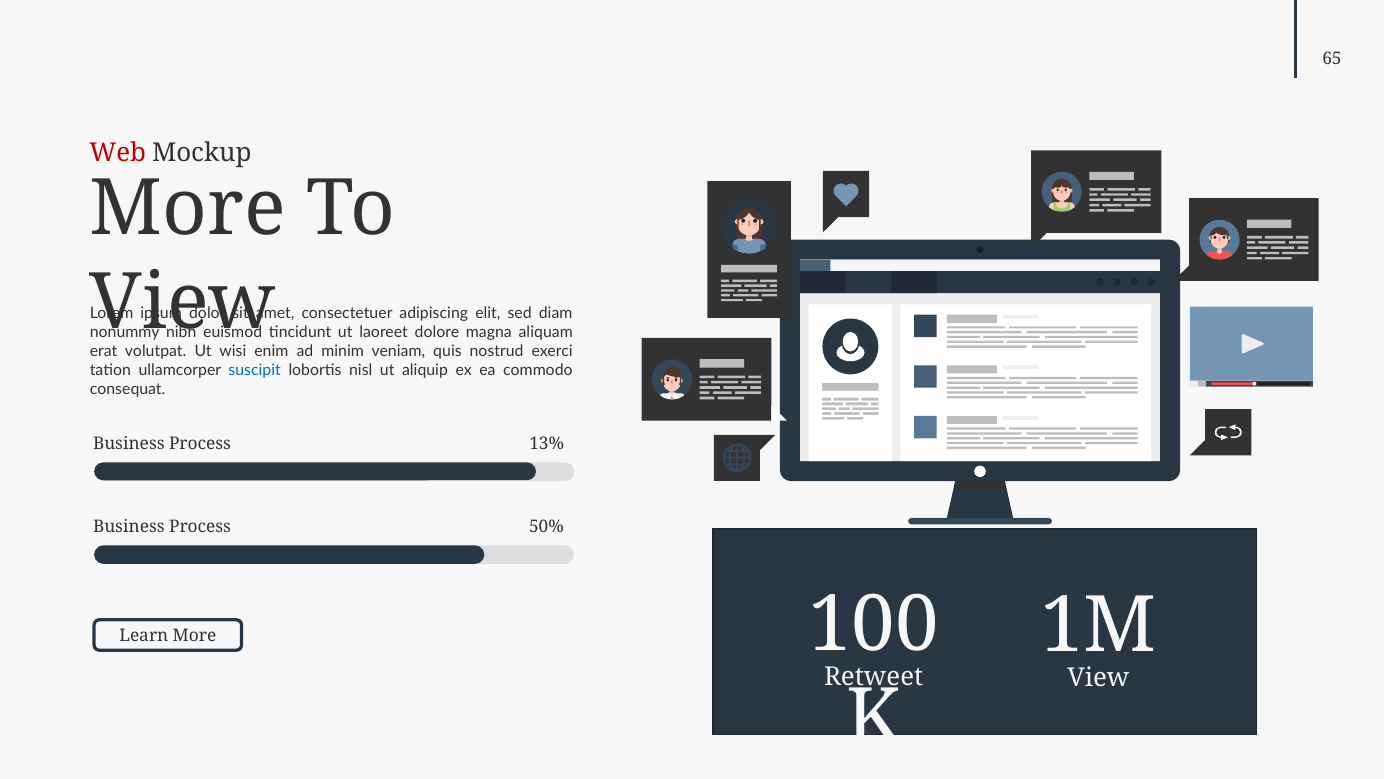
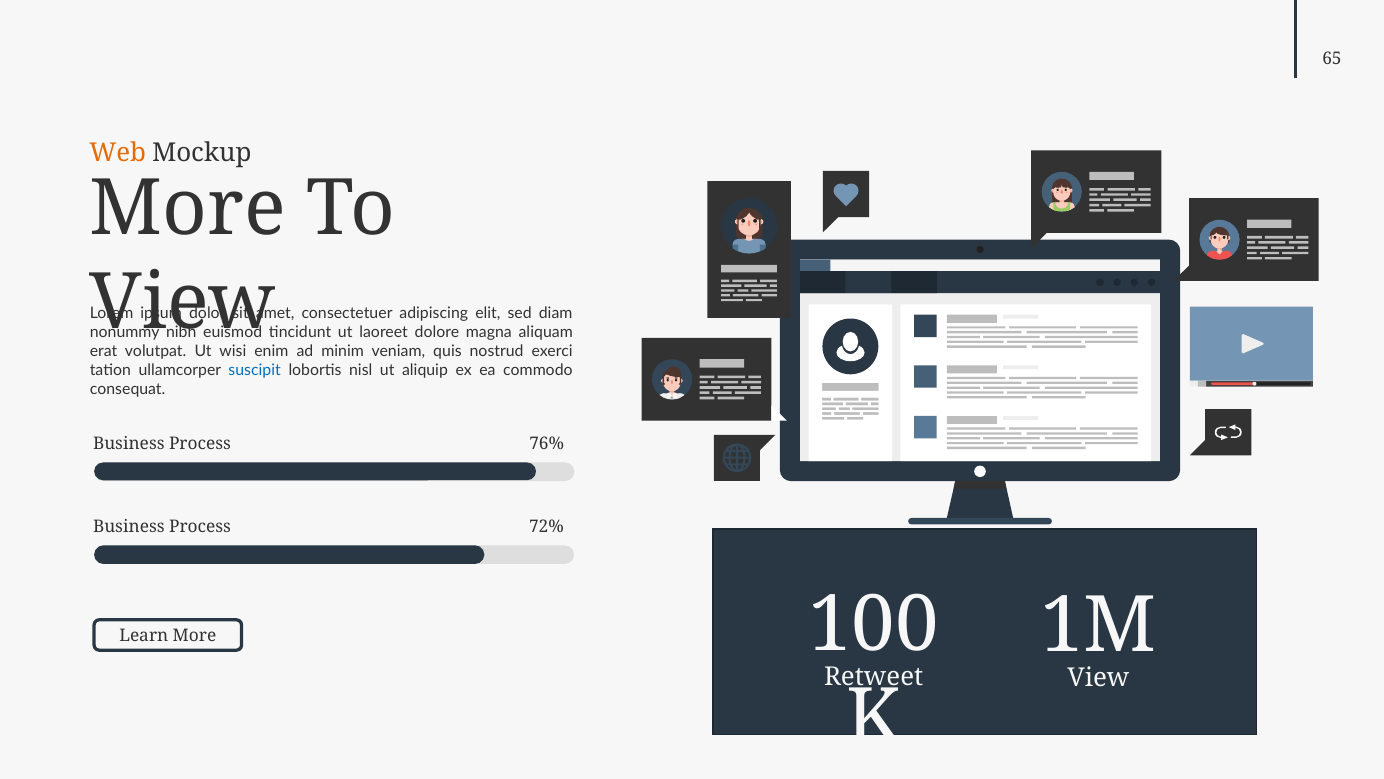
Web colour: red -> orange
13%: 13% -> 76%
50%: 50% -> 72%
